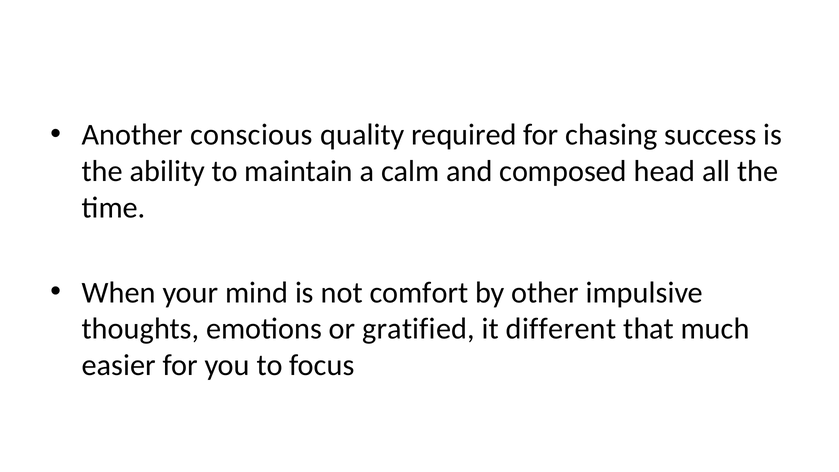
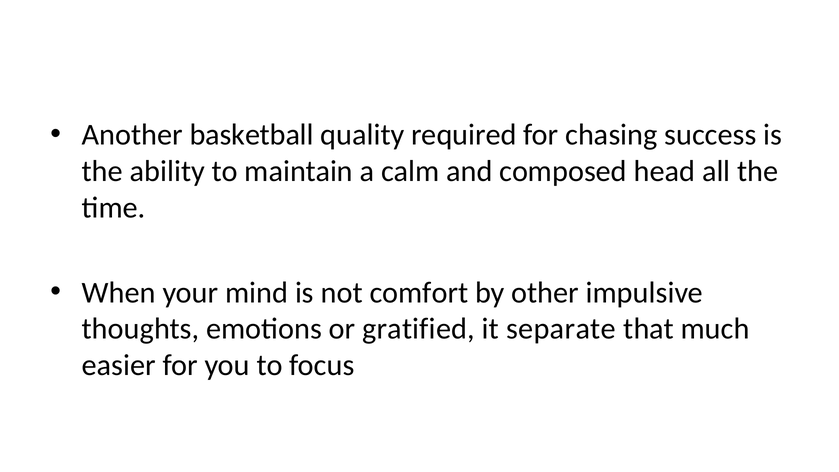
conscious: conscious -> basketball
different: different -> separate
